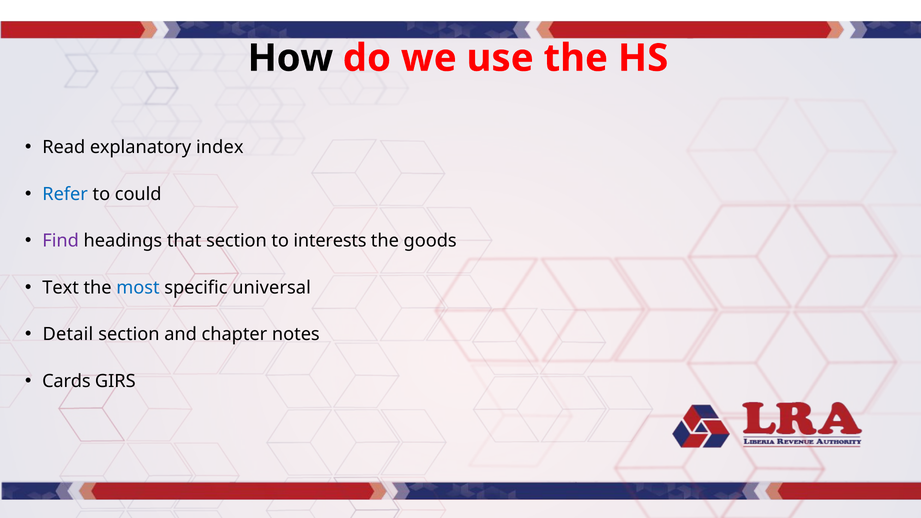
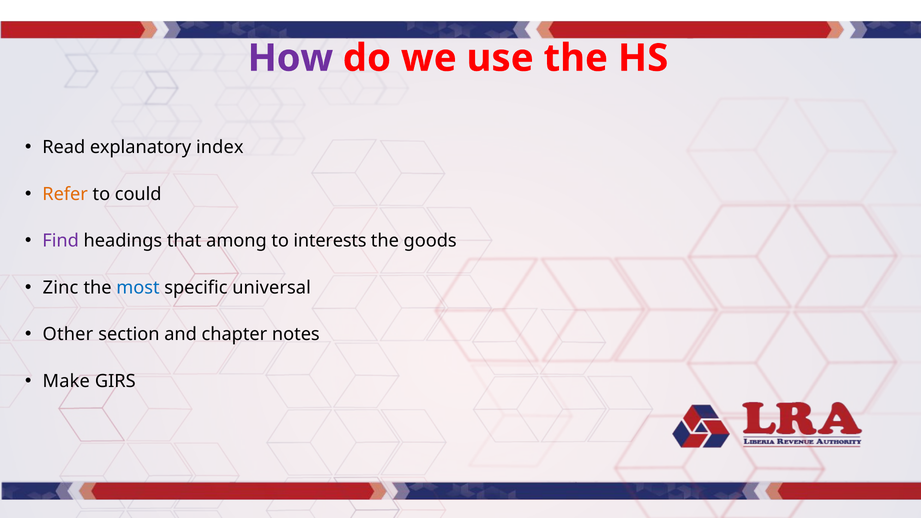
How colour: black -> purple
Refer colour: blue -> orange
that section: section -> among
Text: Text -> Zinc
Detail: Detail -> Other
Cards: Cards -> Make
